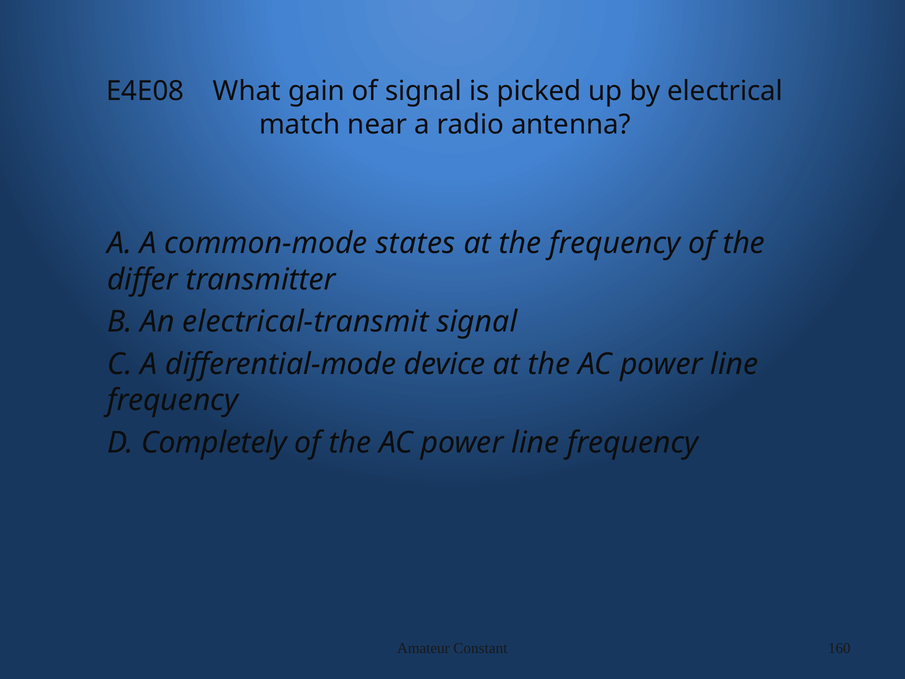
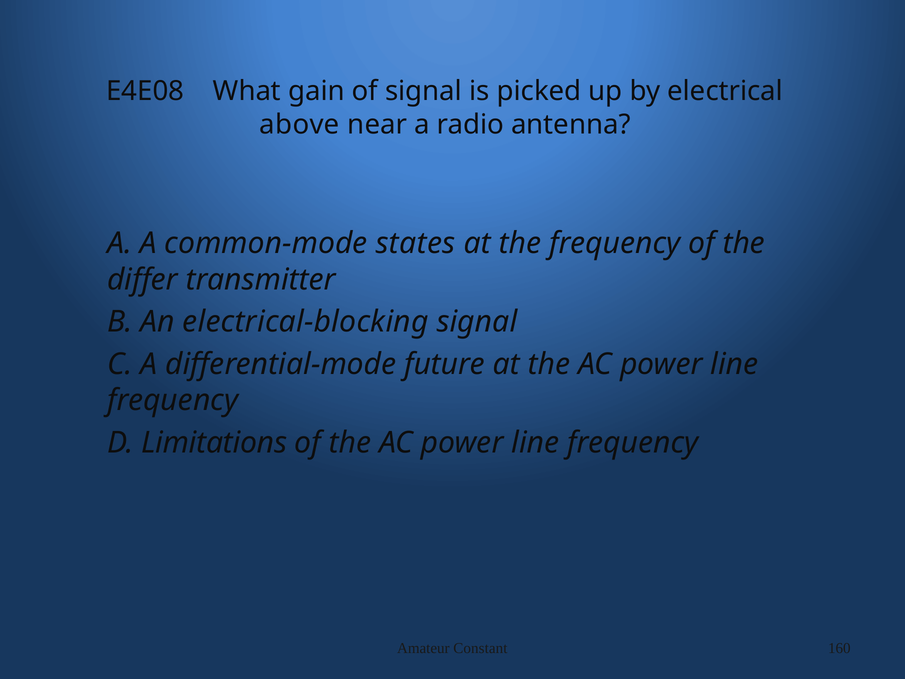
match: match -> above
electrical-transmit: electrical-transmit -> electrical-blocking
device: device -> future
Completely: Completely -> Limitations
